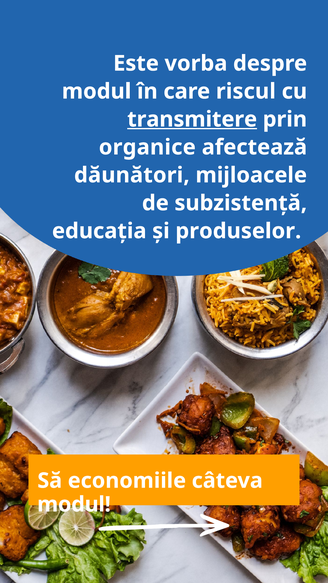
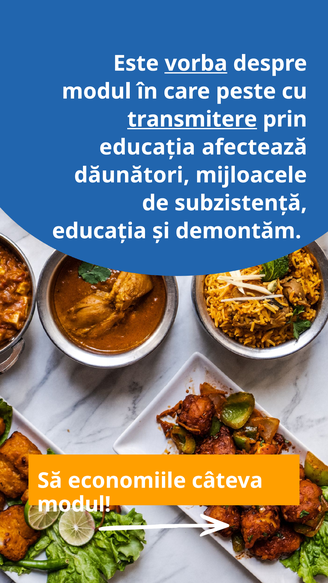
vorba underline: none -> present
riscul: riscul -> peste
organice at (147, 147): organice -> educația
produselor: produselor -> demontăm
